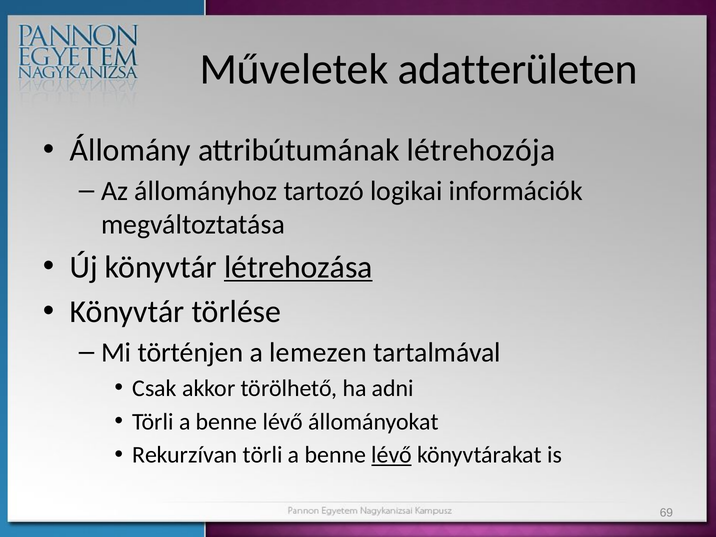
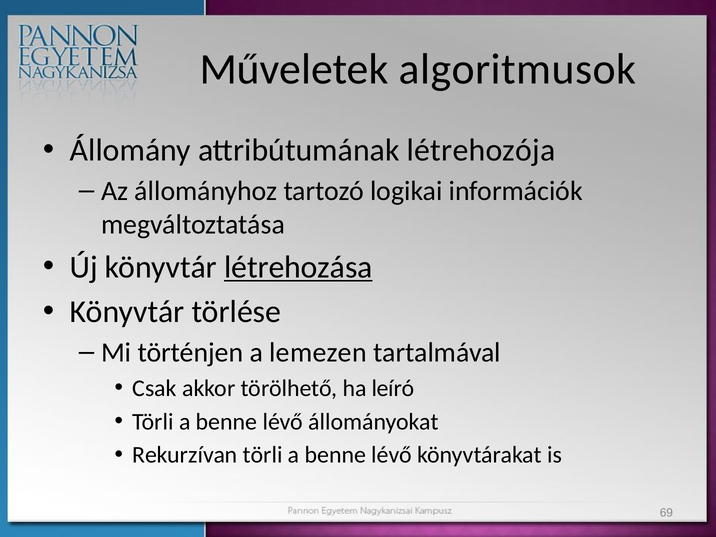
adatterületen: adatterületen -> algoritmusok
adni: adni -> leíró
lévő at (392, 455) underline: present -> none
